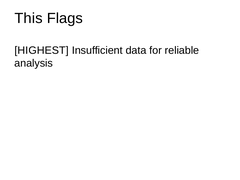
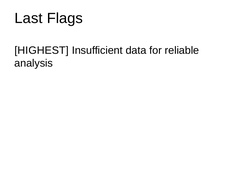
This: This -> Last
